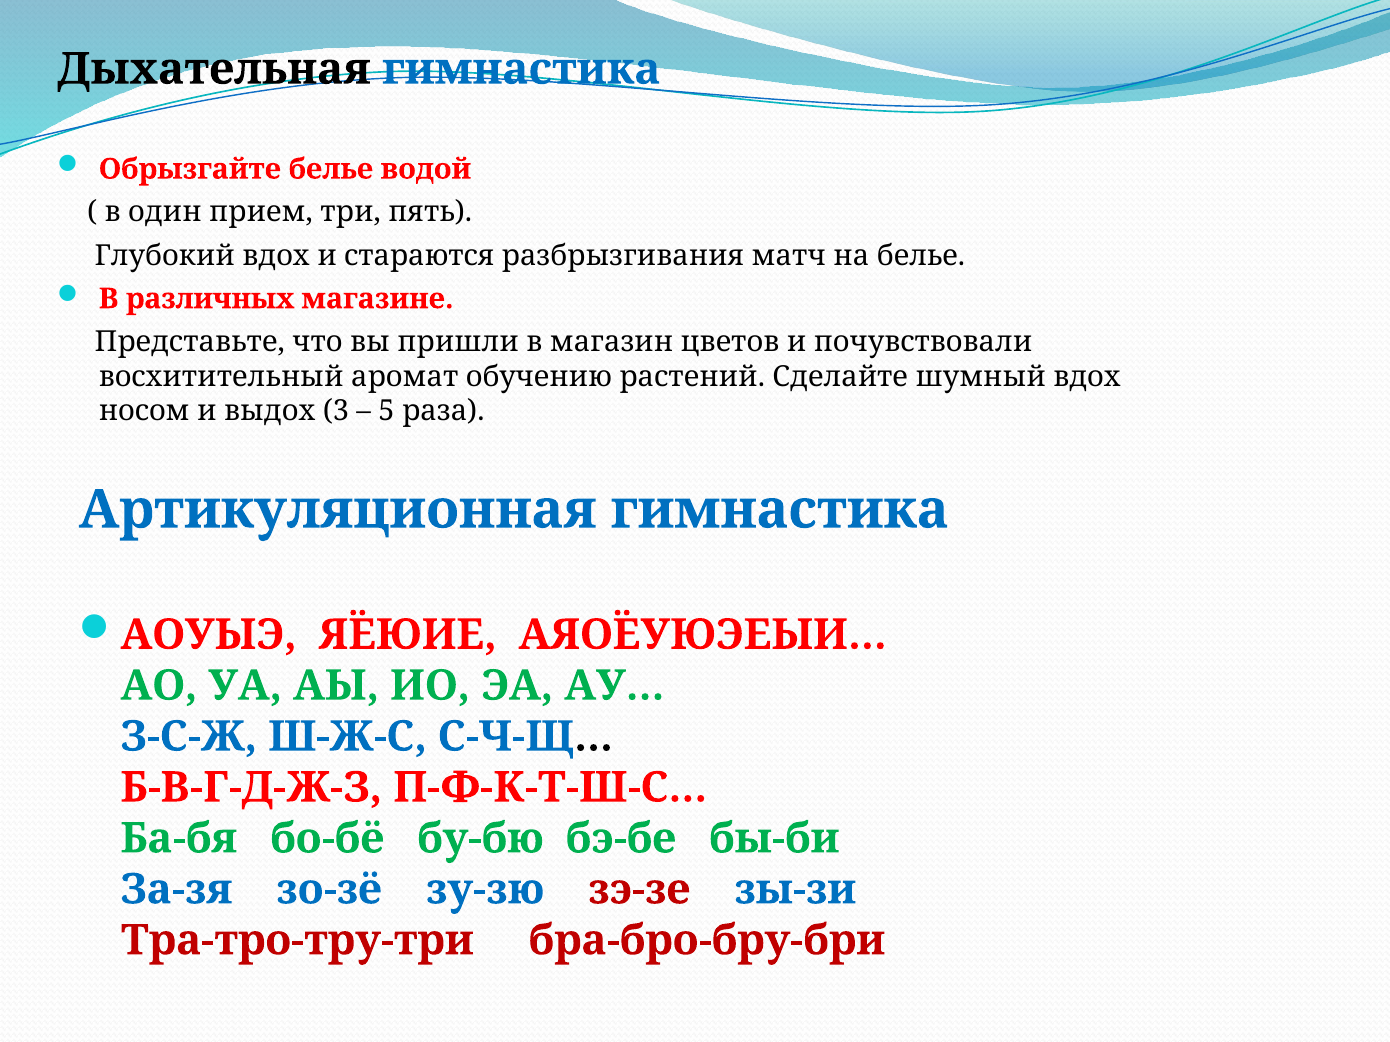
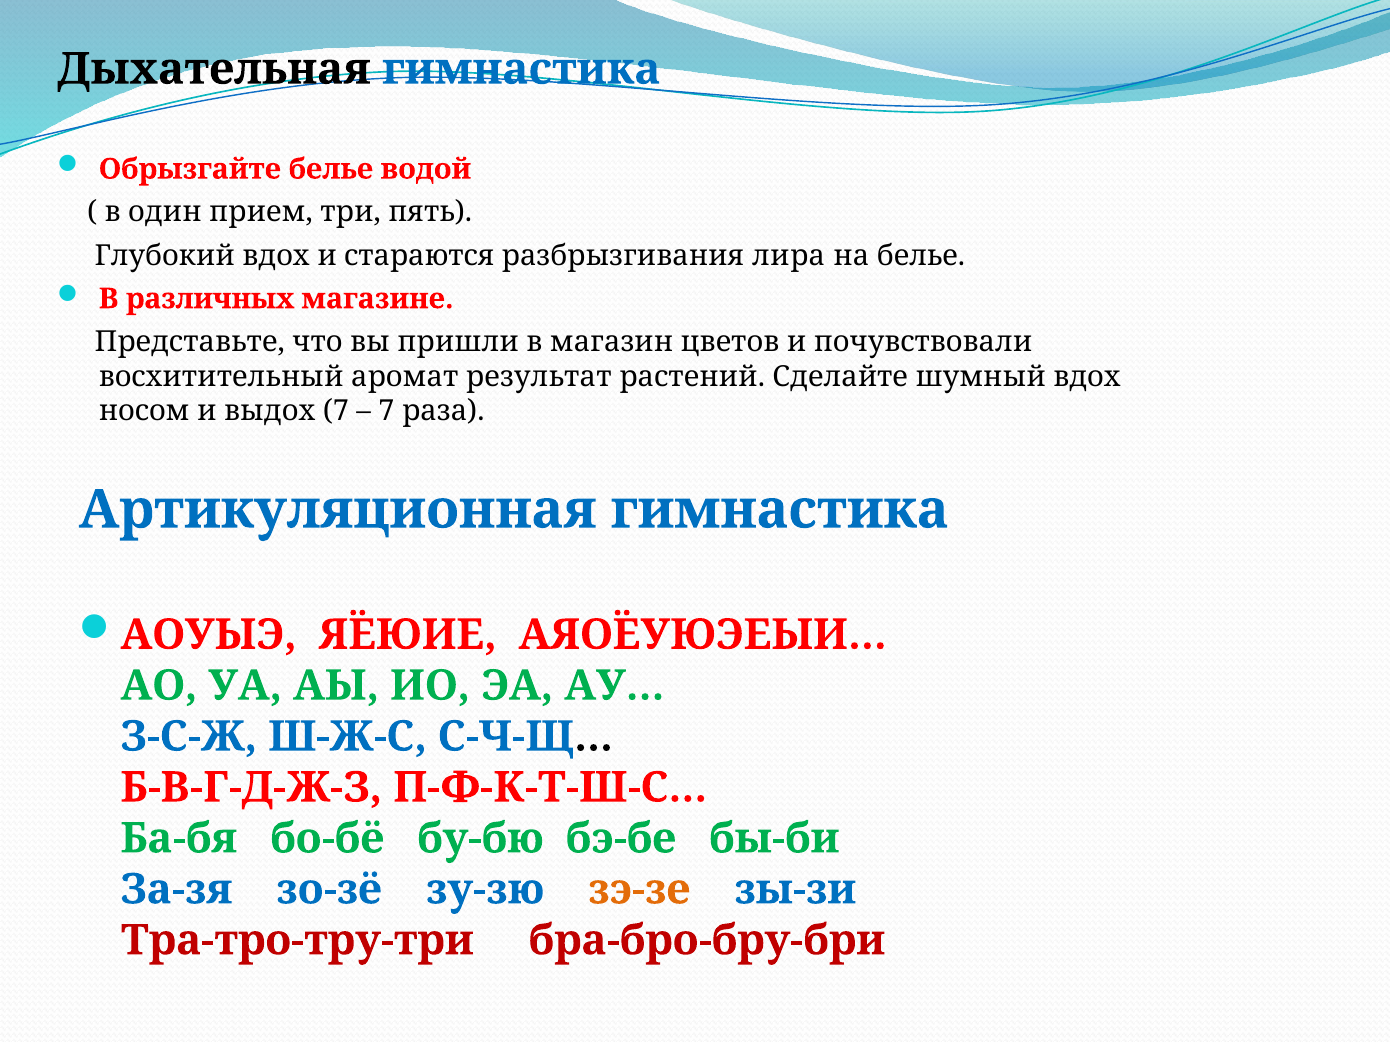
матч: матч -> лира
обучению: обучению -> результат
выдох 3: 3 -> 7
5 at (386, 412): 5 -> 7
зэ-зе colour: red -> orange
